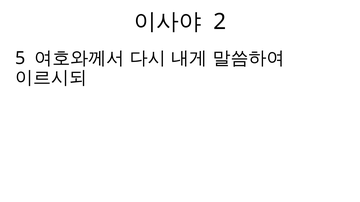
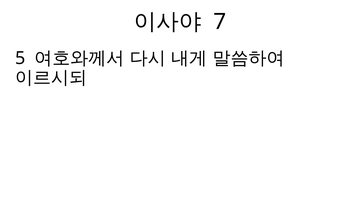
2: 2 -> 7
